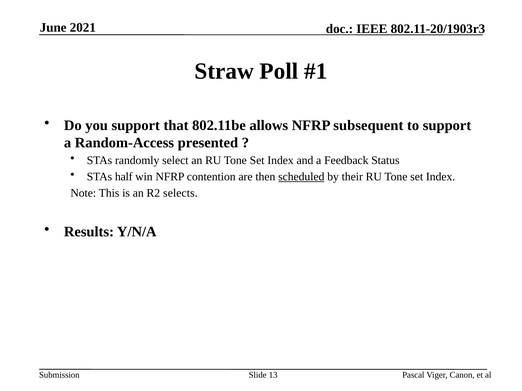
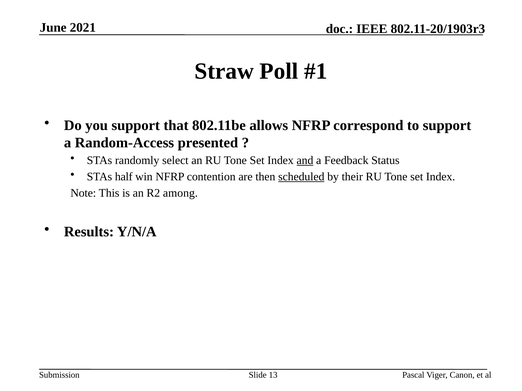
subsequent: subsequent -> correspond
and underline: none -> present
selects: selects -> among
